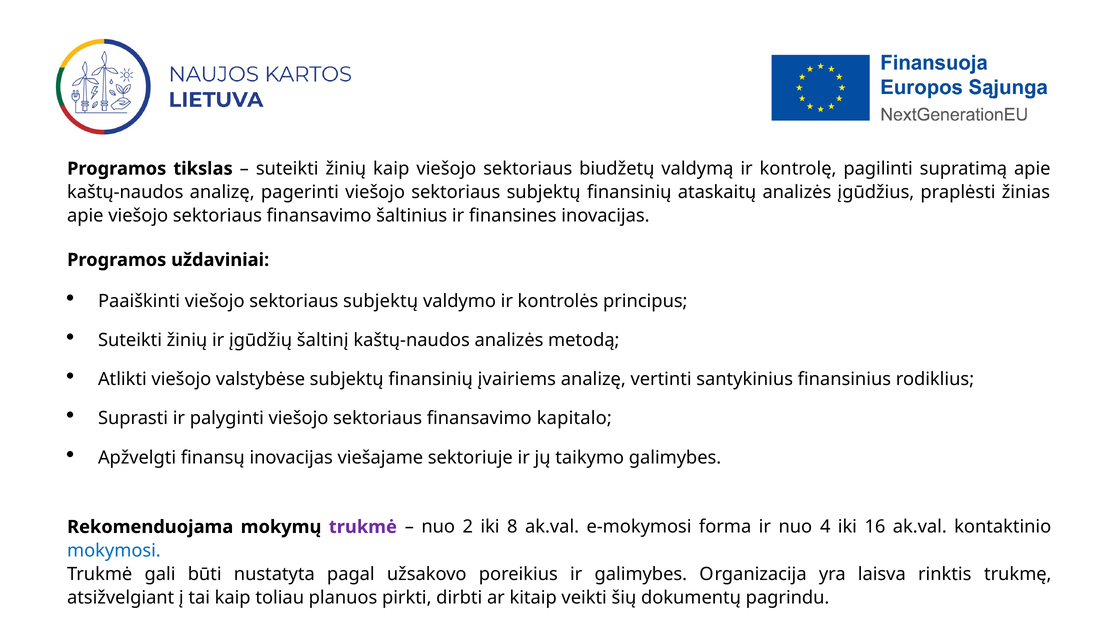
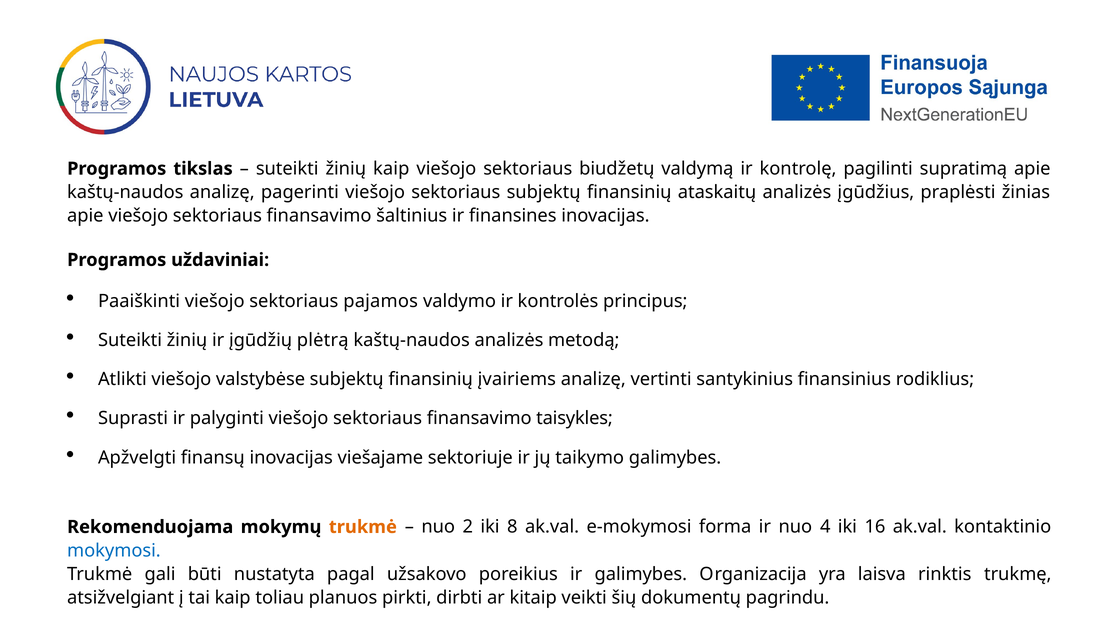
Paaiškinti viešojo sektoriaus subjektų: subjektų -> pajamos
šaltinį: šaltinį -> plėtrą
kapitalo: kapitalo -> taisykles
trukmė at (363, 527) colour: purple -> orange
